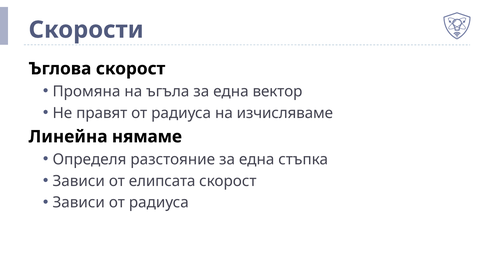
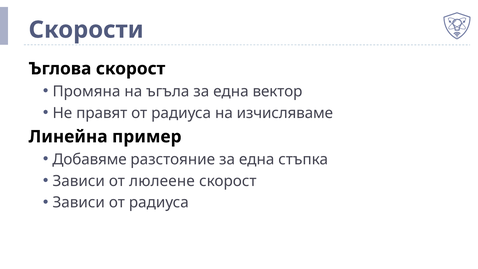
нямаме: нямаме -> пример
Определя: Определя -> Добавяме
елипсата: елипсата -> люлеене
